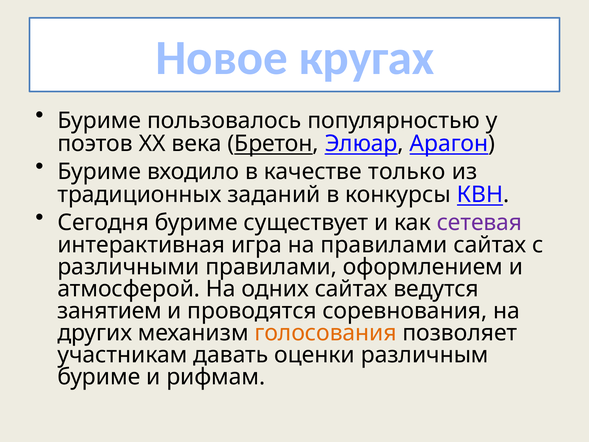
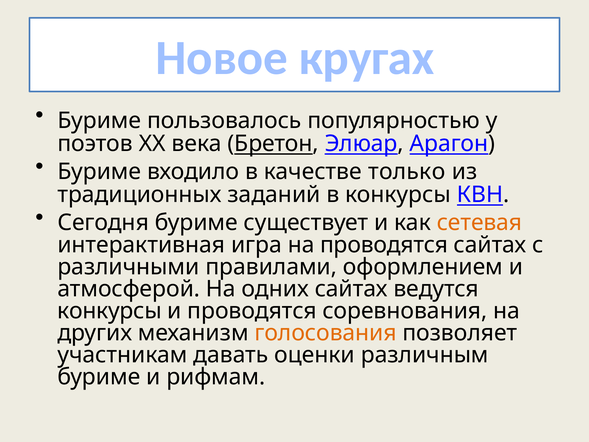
сетевая colour: purple -> orange
на правилами: правилами -> проводятся
занятием at (109, 311): занятием -> конкурсы
